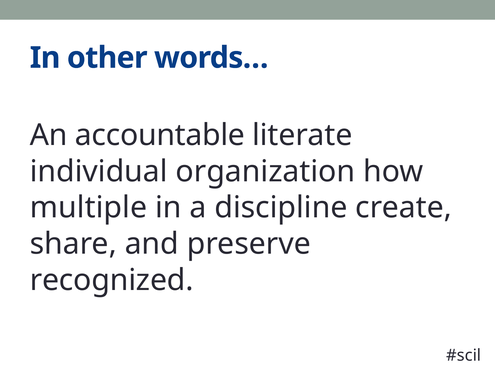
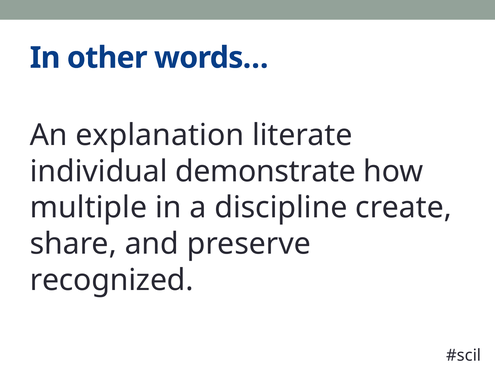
accountable: accountable -> explanation
organization: organization -> demonstrate
